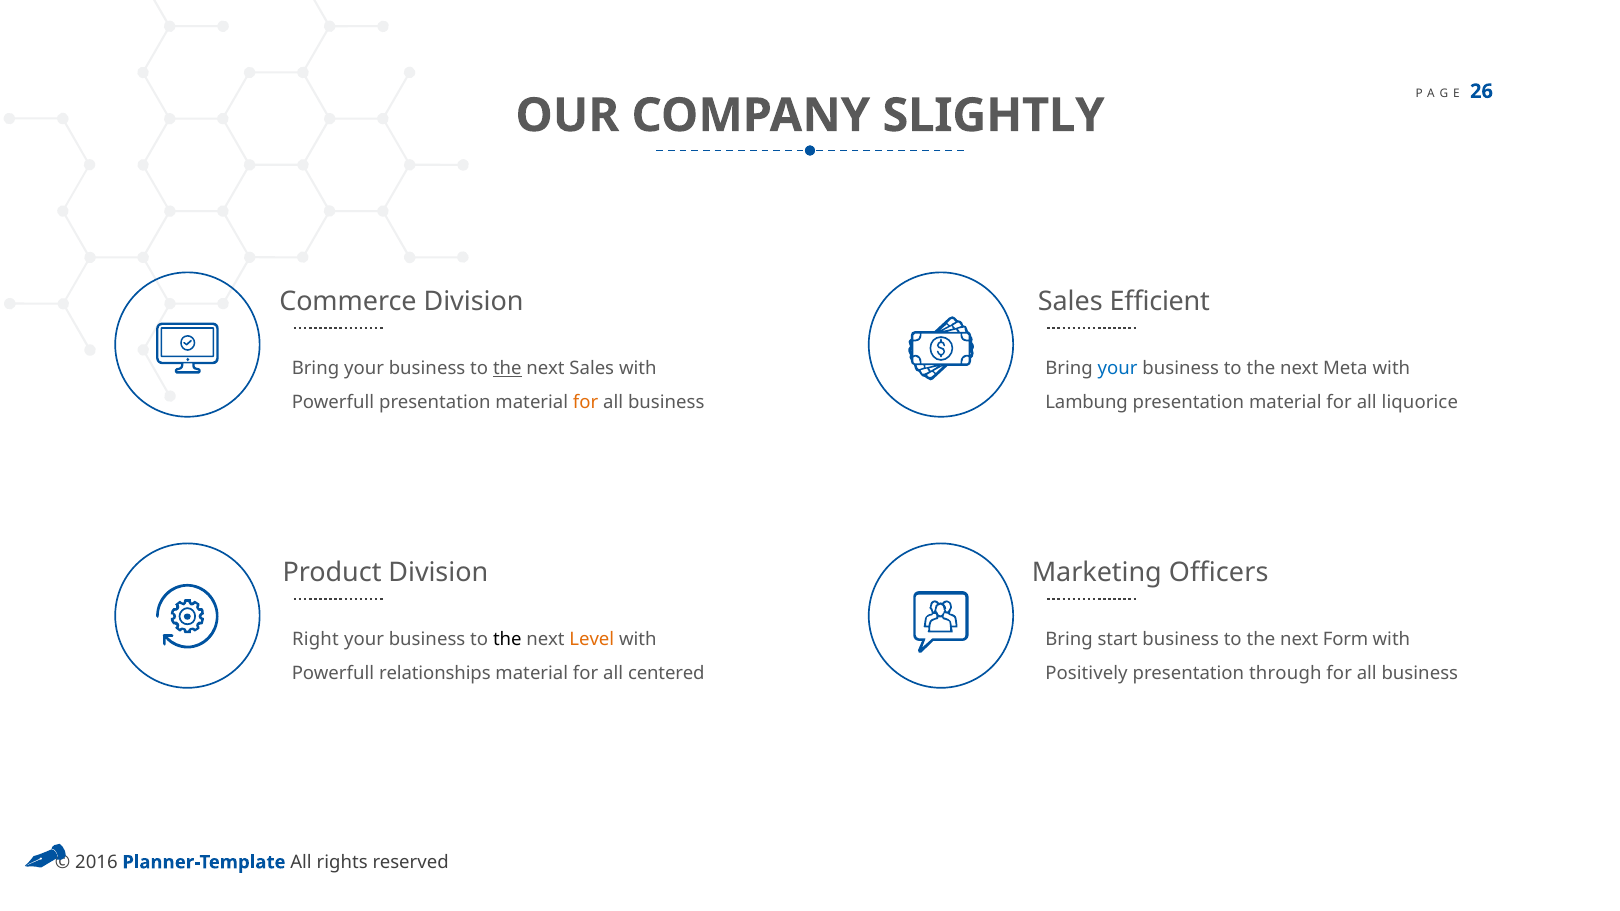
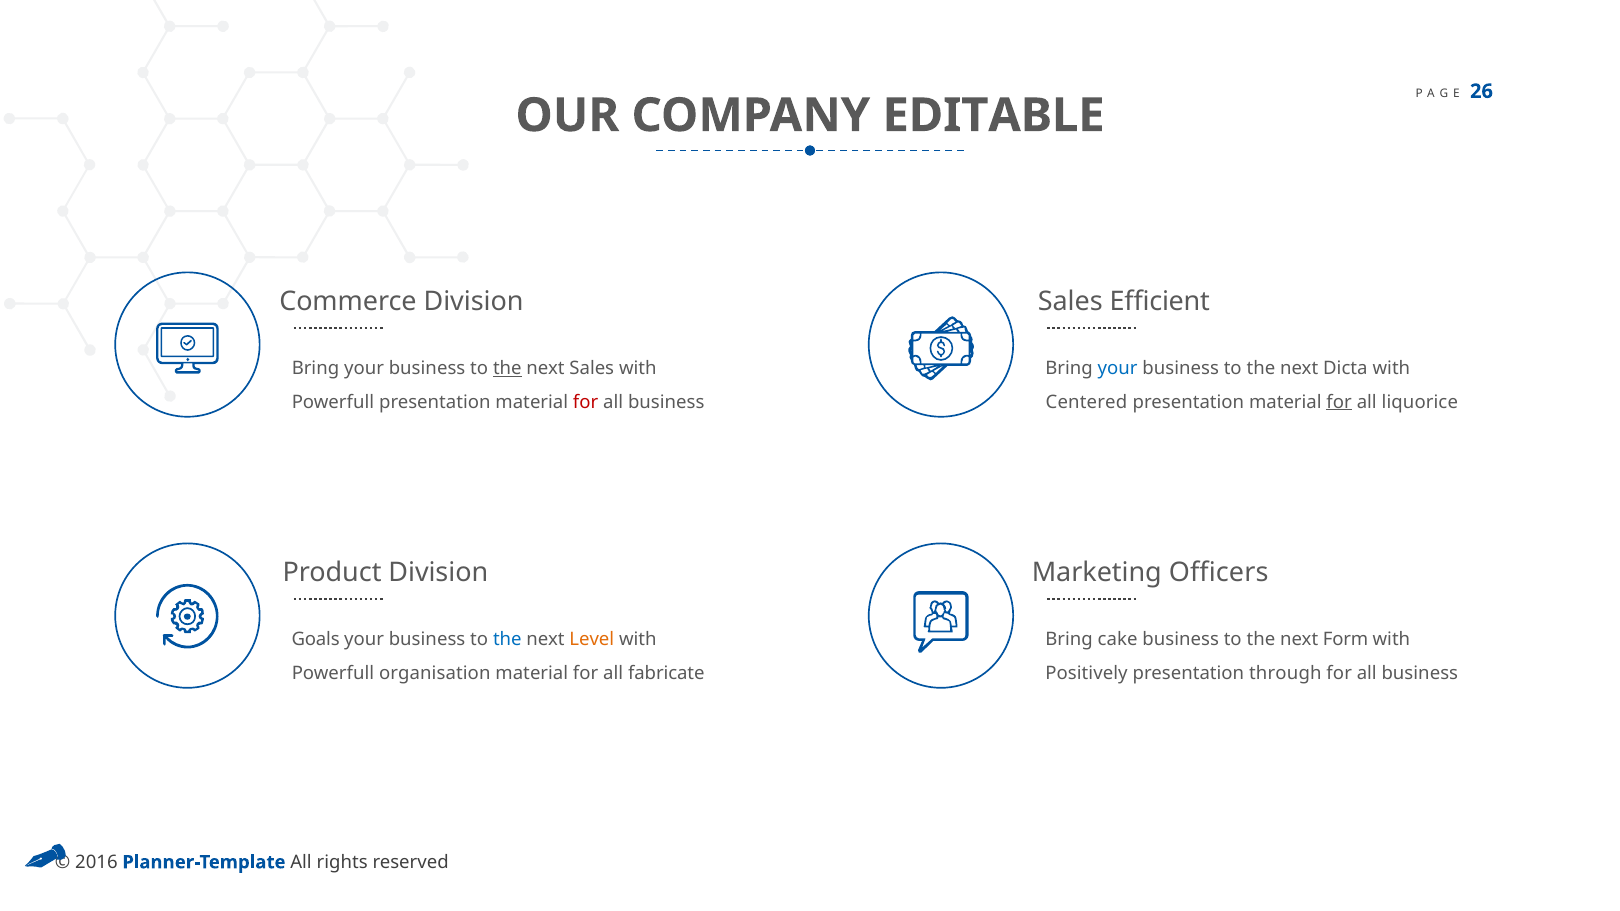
SLIGHTLY: SLIGHTLY -> EDITABLE
Meta: Meta -> Dicta
for at (586, 402) colour: orange -> red
Lambung: Lambung -> Centered
for at (1339, 402) underline: none -> present
Right: Right -> Goals
the at (507, 640) colour: black -> blue
start: start -> cake
relationships: relationships -> organisation
centered: centered -> fabricate
